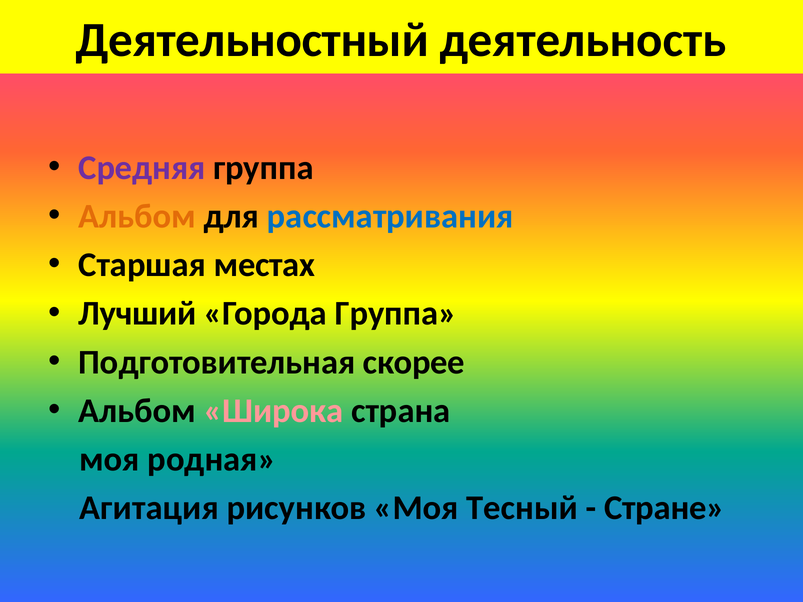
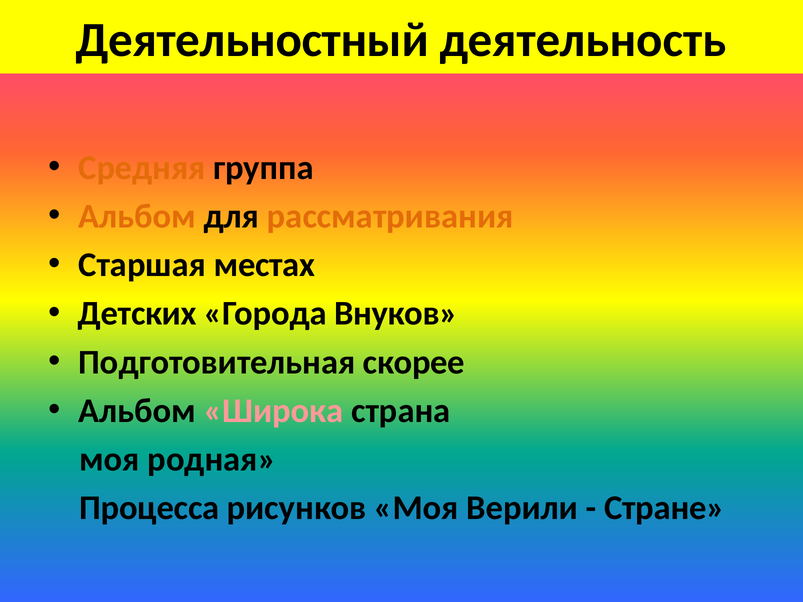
Средняя colour: purple -> orange
рассматривания colour: blue -> orange
Лучший: Лучший -> Детских
Города Группа: Группа -> Внуков
Агитация: Агитация -> Процесса
Тесный: Тесный -> Верили
